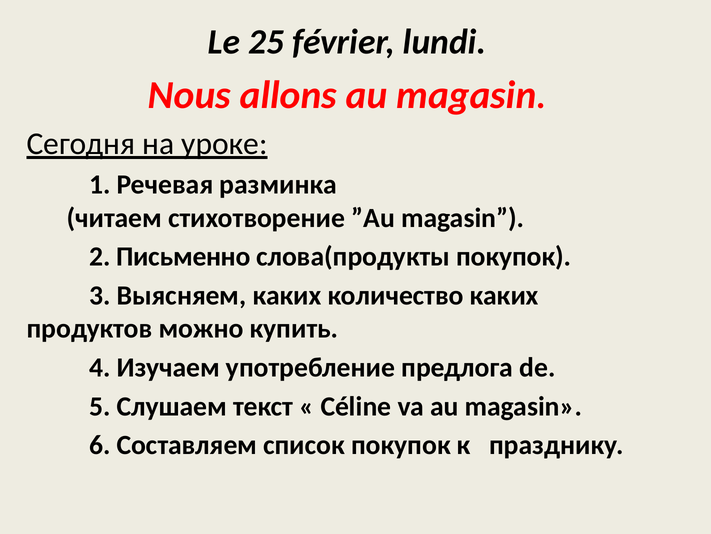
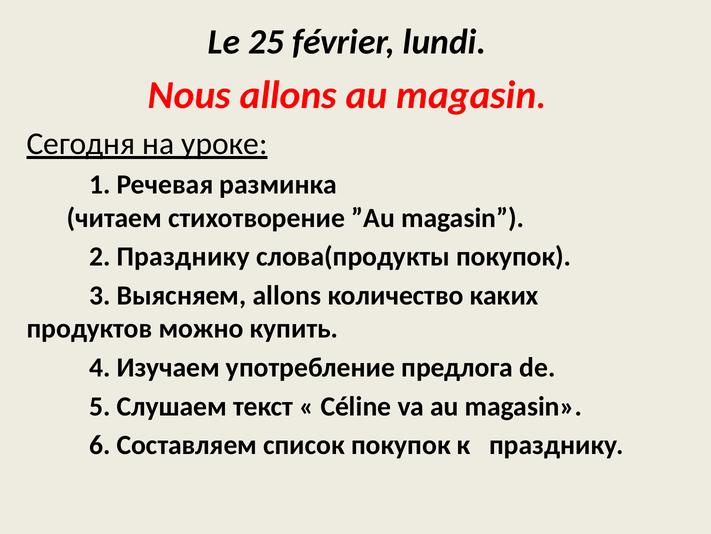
2 Письменно: Письменно -> Празднику
Выясняем каких: каких -> allons
